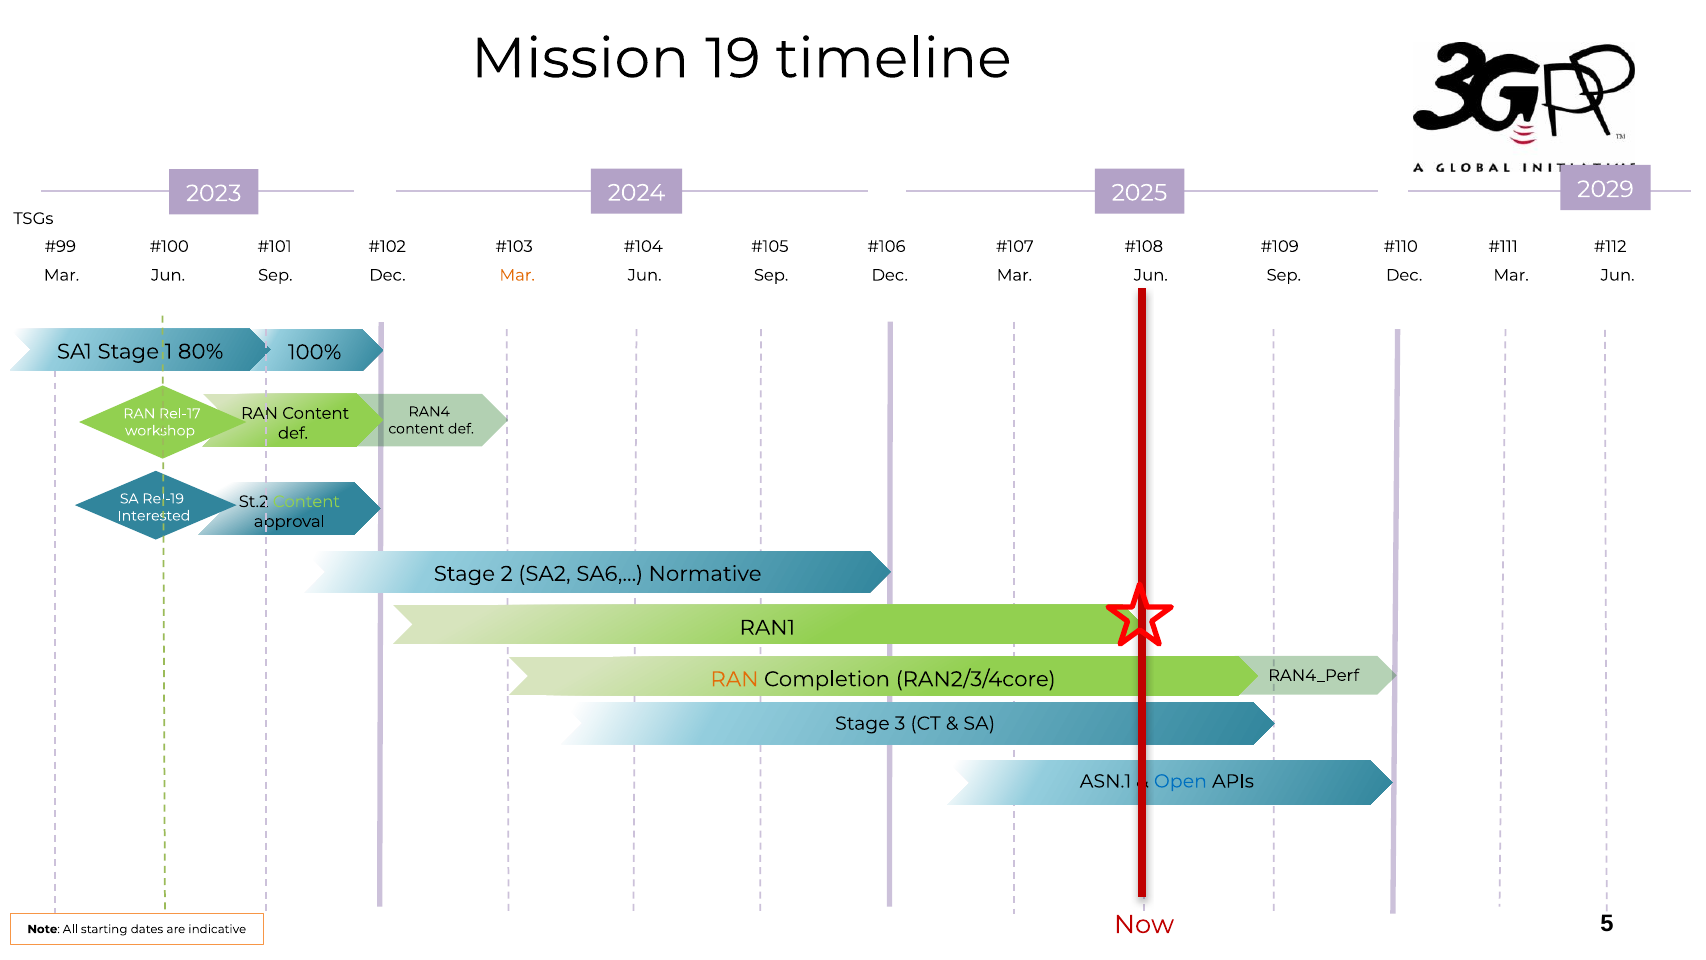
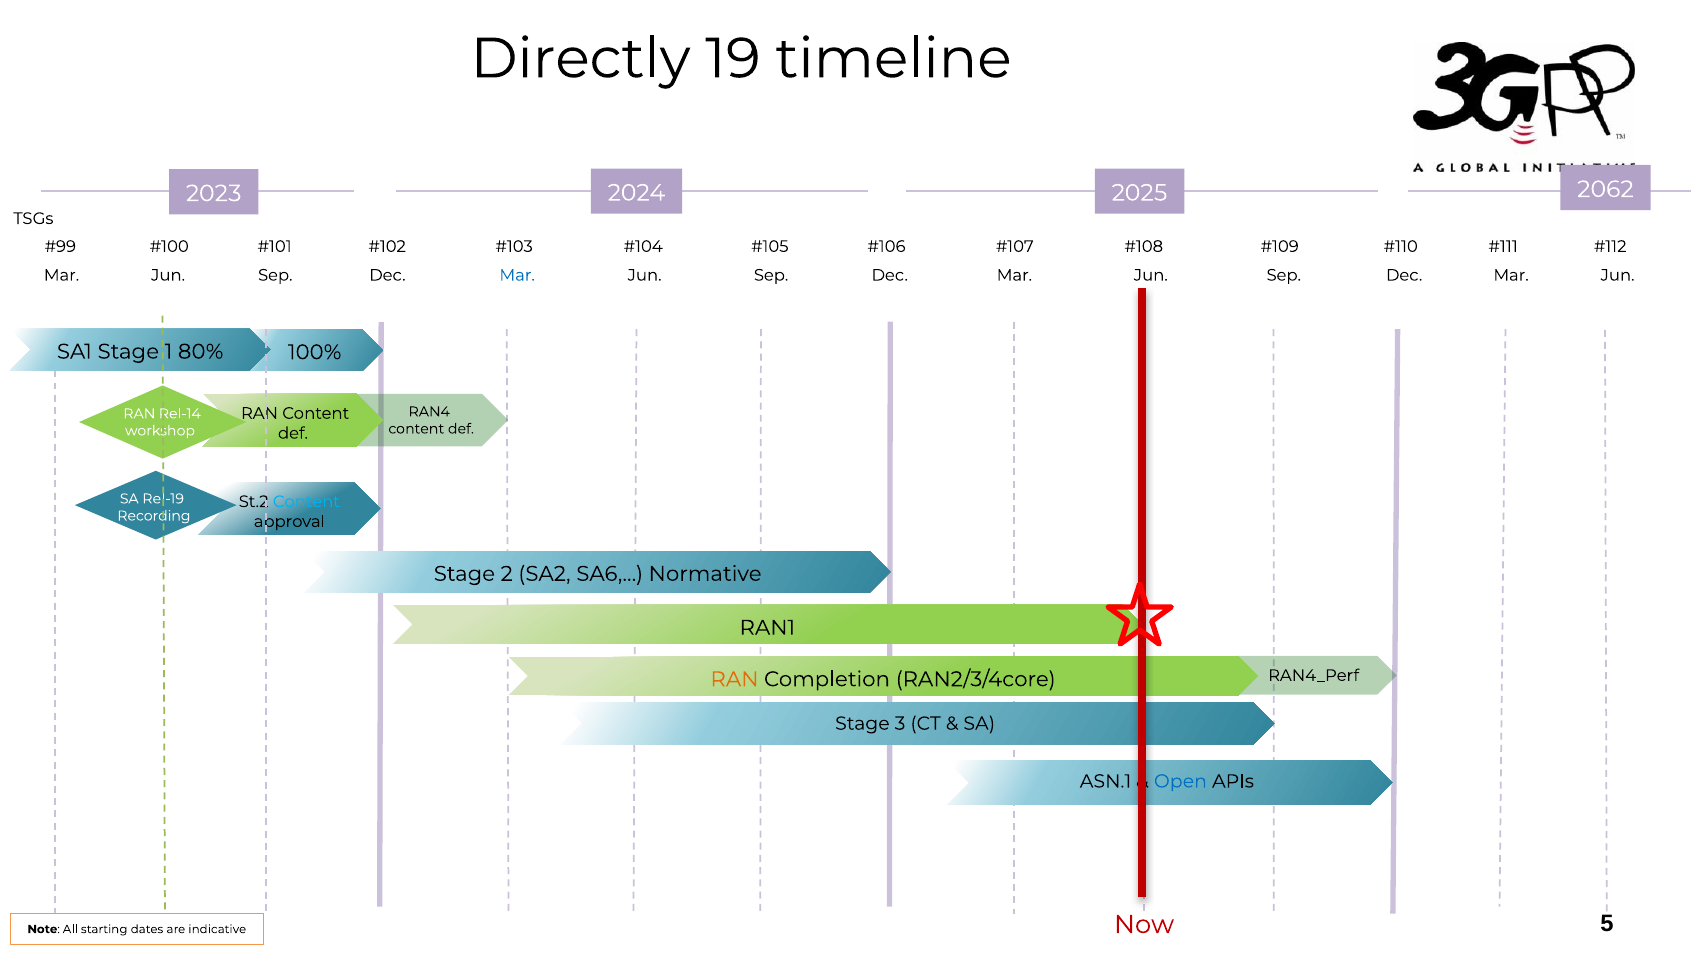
Mission: Mission -> Directly
2029: 2029 -> 2062
Mar at (517, 275) colour: orange -> blue
Rel-17: Rel-17 -> Rel-14
Content at (306, 501) colour: light green -> light blue
Interested: Interested -> Recording
